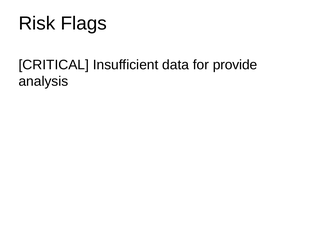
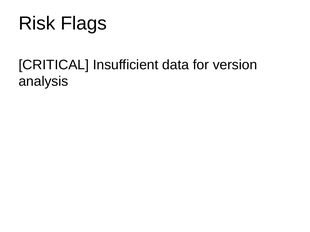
provide: provide -> version
